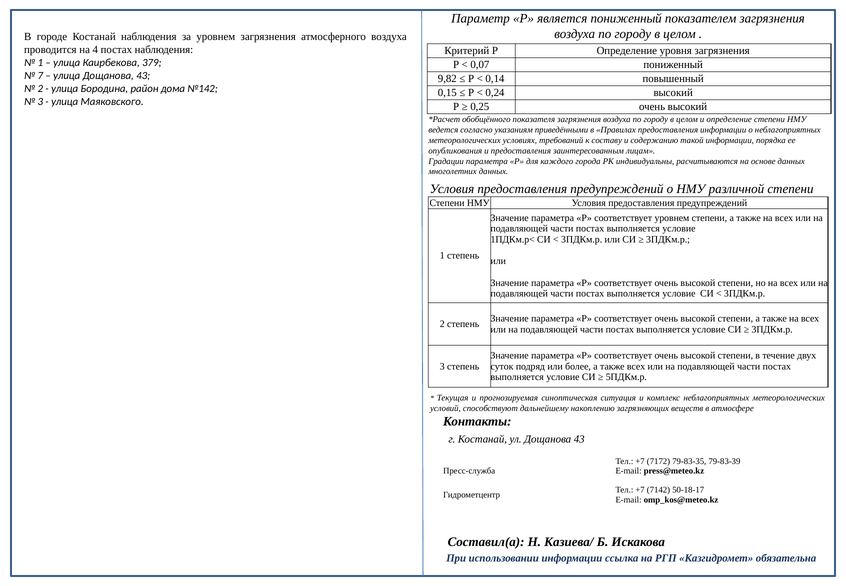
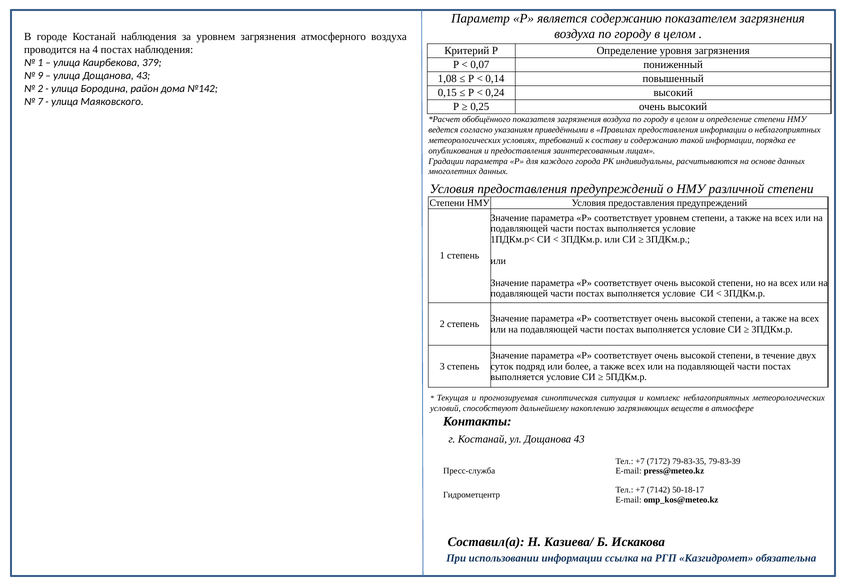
является пониженный: пониженный -> содержанию
7: 7 -> 9
9,82: 9,82 -> 1,08
3 at (40, 102): 3 -> 7
